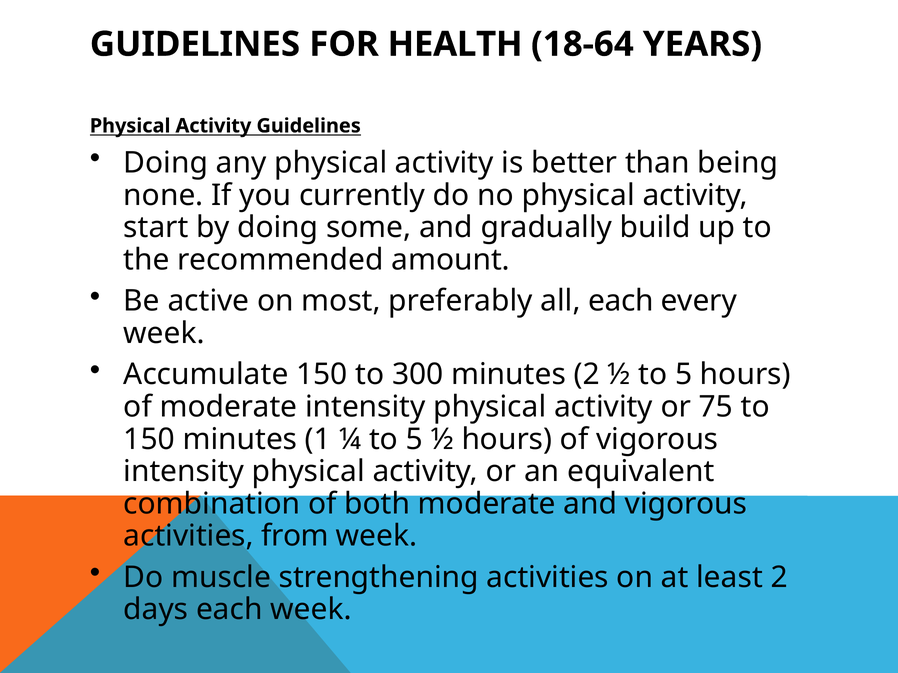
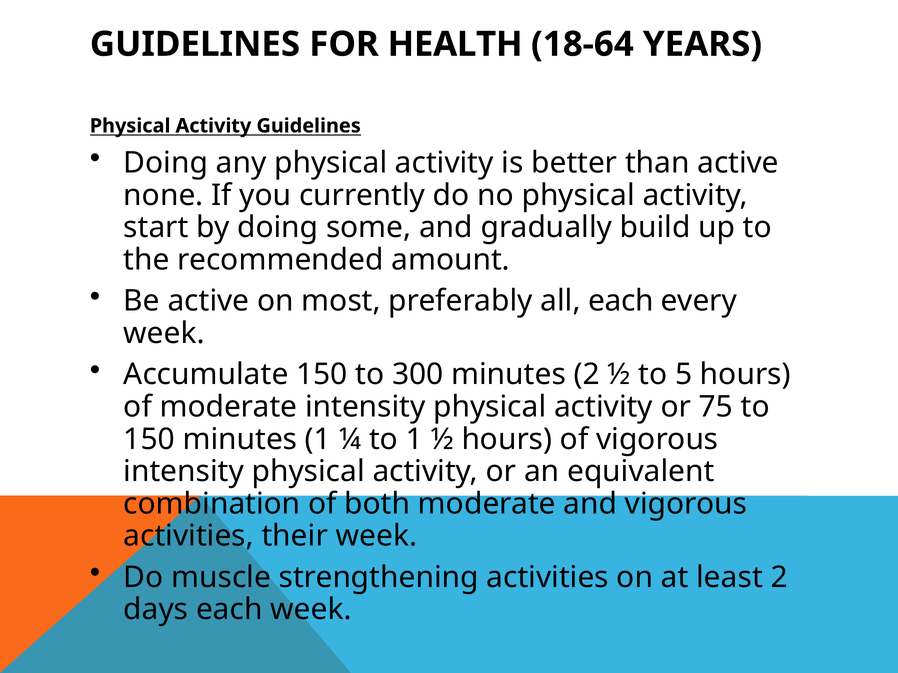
than being: being -> active
¼ to 5: 5 -> 1
from: from -> their
